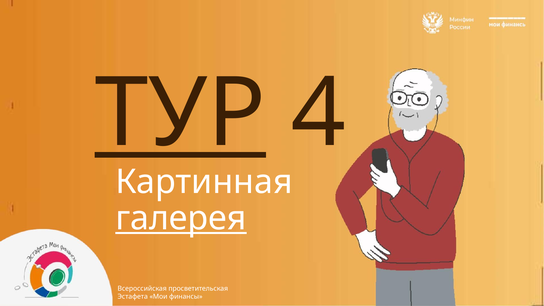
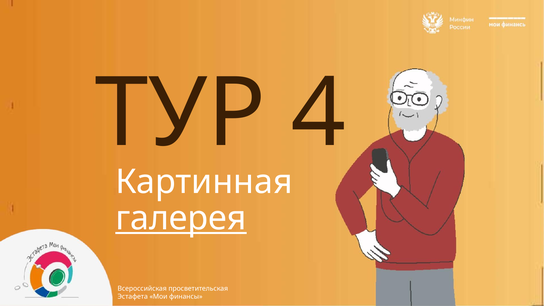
ТУР underline: present -> none
